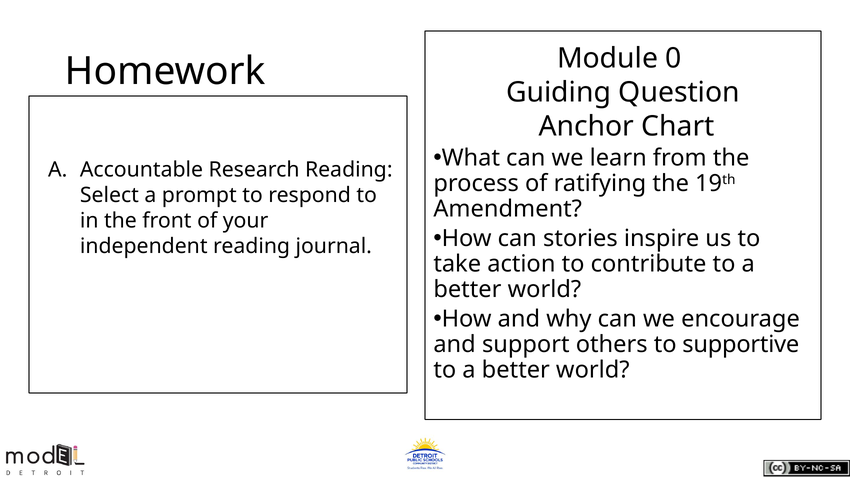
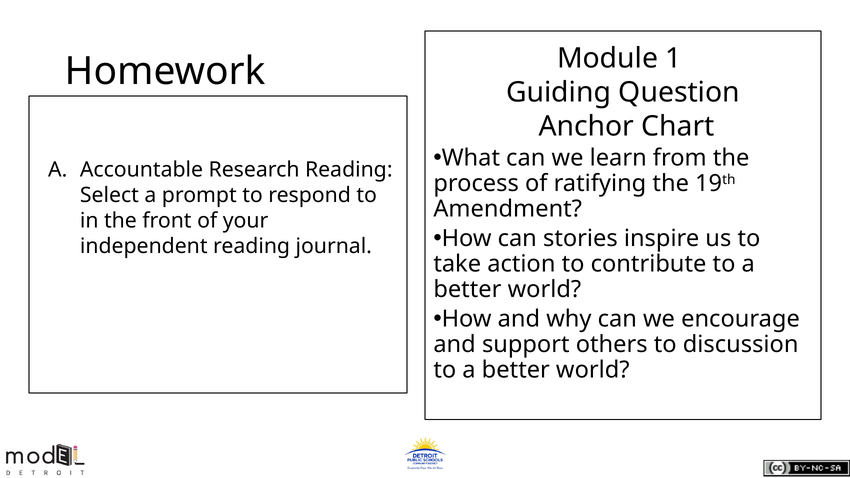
0: 0 -> 1
supportive: supportive -> discussion
